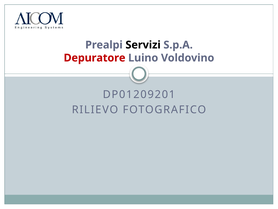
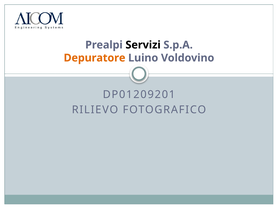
Depuratore colour: red -> orange
